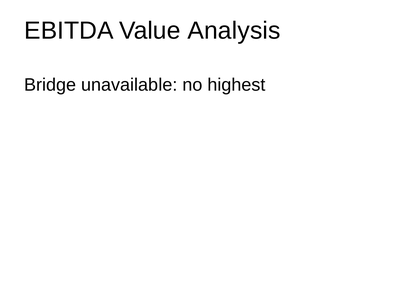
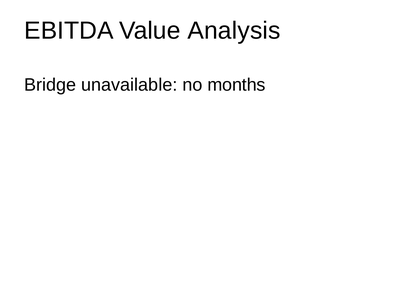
highest: highest -> months
